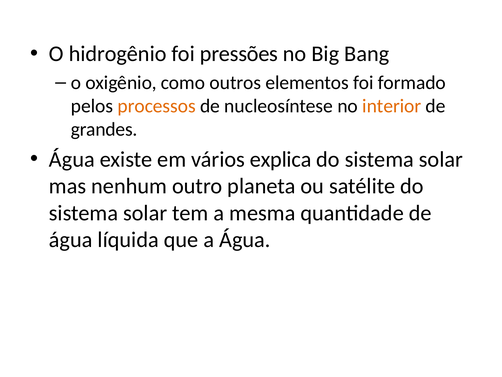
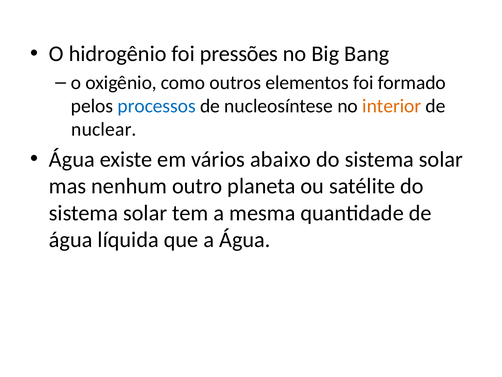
processos colour: orange -> blue
grandes: grandes -> nuclear
explica: explica -> abaixo
